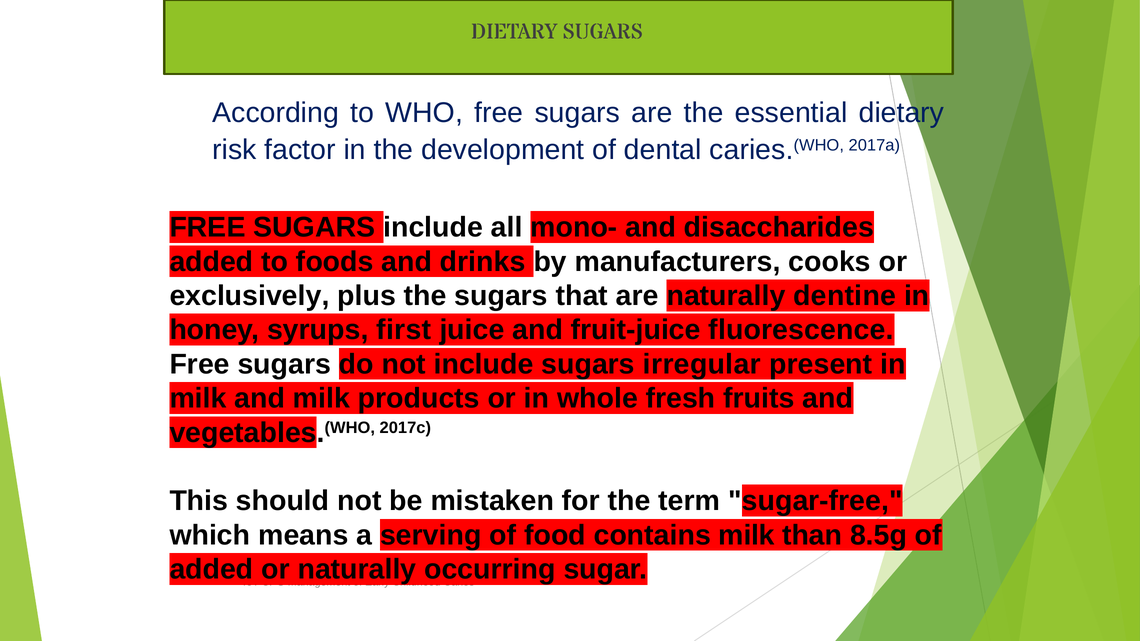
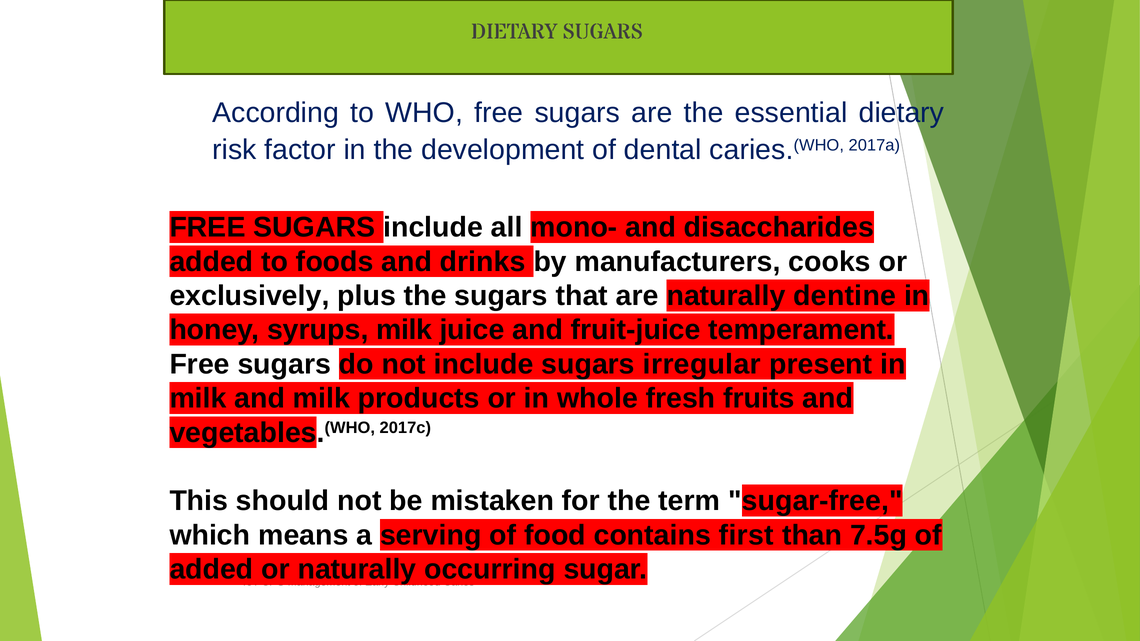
syrups first: first -> milk
fluorescence: fluorescence -> temperament
contains milk: milk -> first
8.5g: 8.5g -> 7.5g
